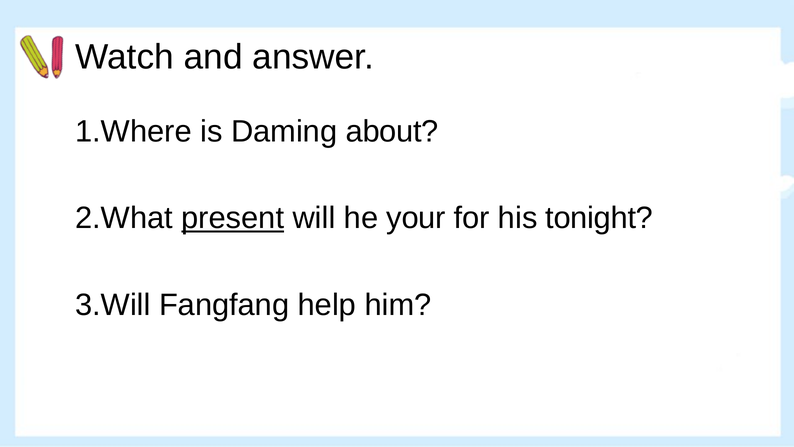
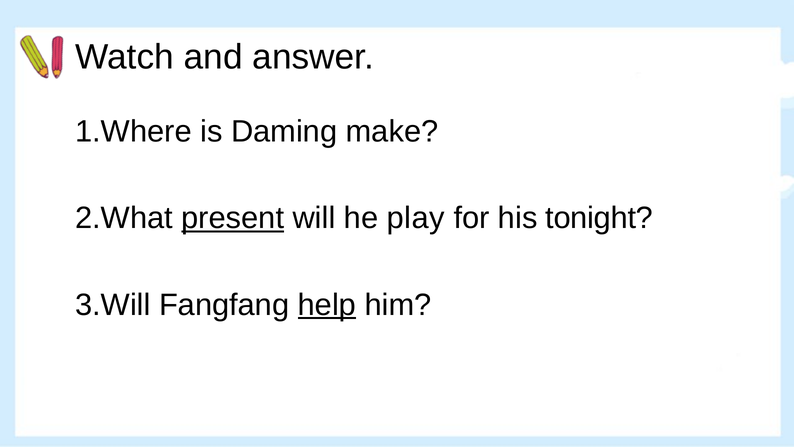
about: about -> make
your: your -> play
help underline: none -> present
